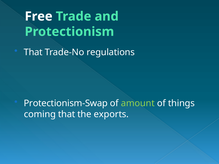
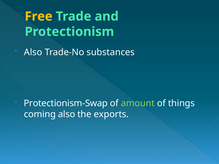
Free colour: white -> yellow
That at (33, 52): That -> Also
regulations: regulations -> substances
coming that: that -> also
